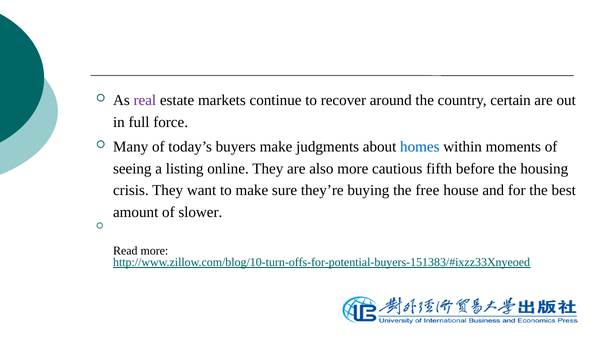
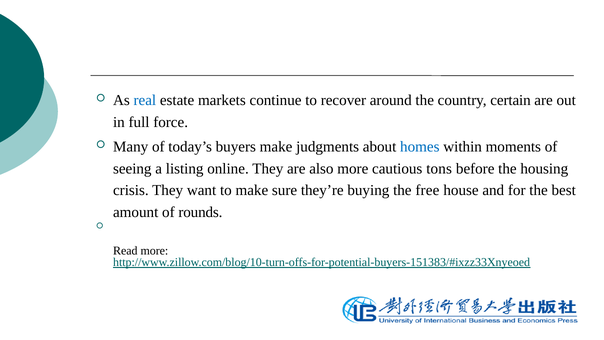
real colour: purple -> blue
fifth: fifth -> tons
slower: slower -> rounds
